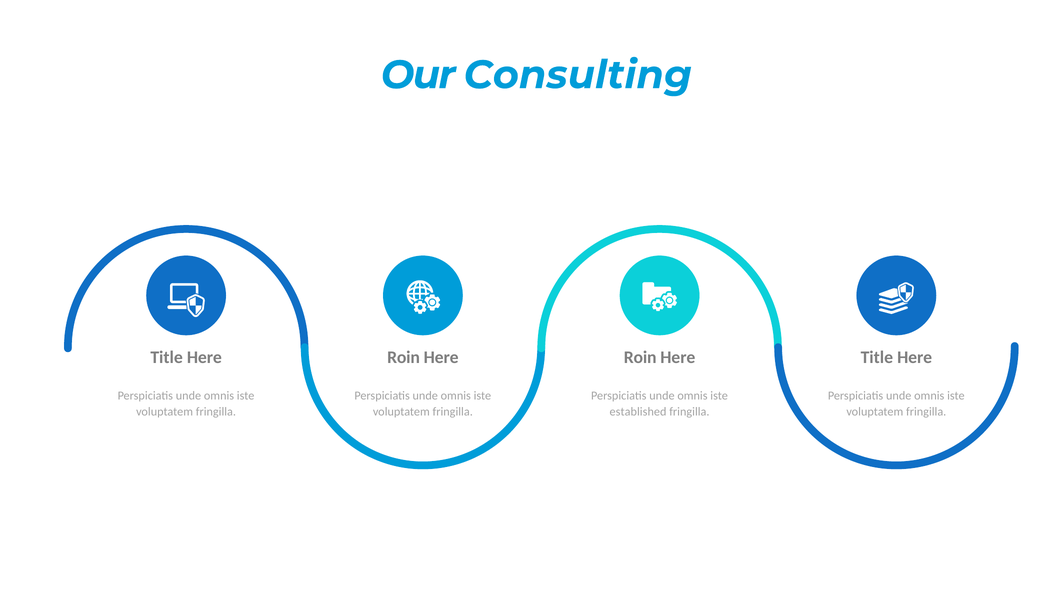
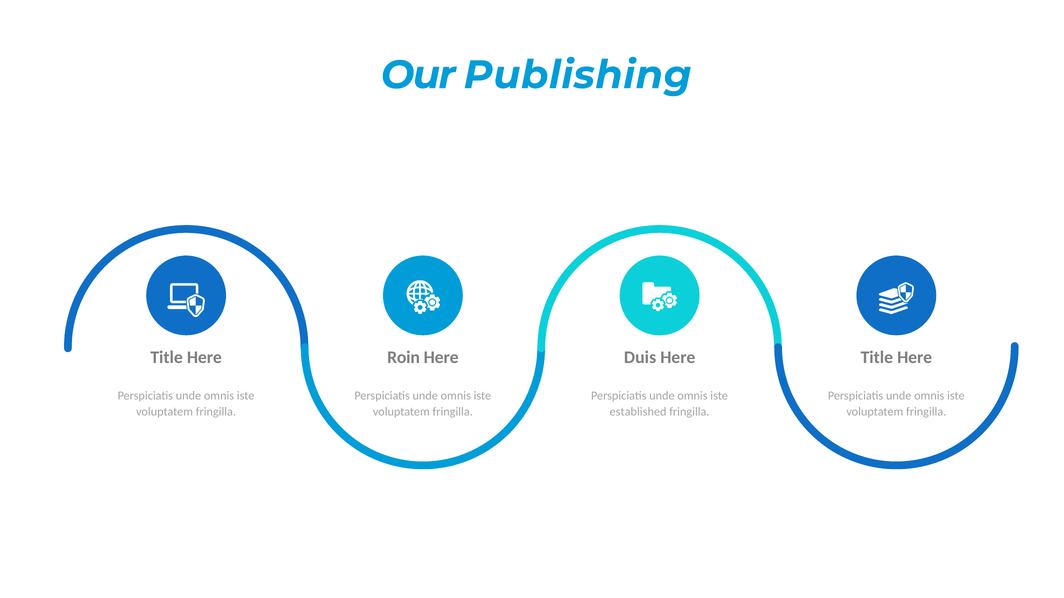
Consulting: Consulting -> Publishing
Roin at (640, 358): Roin -> Duis
